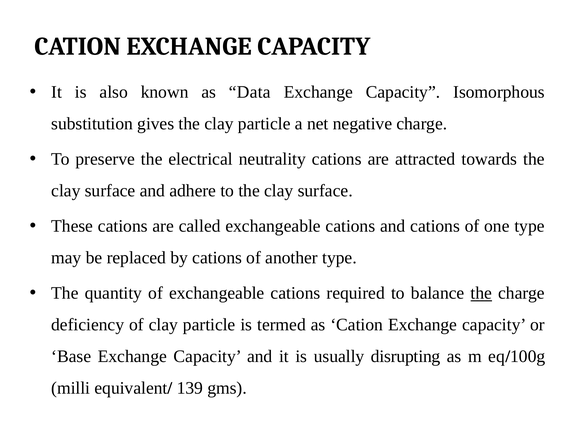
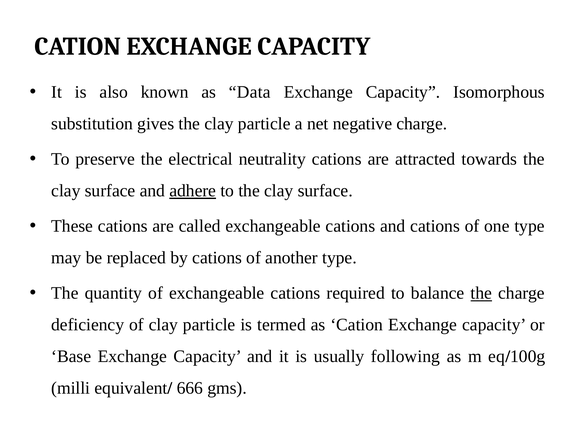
adhere underline: none -> present
disrupting: disrupting -> following
139: 139 -> 666
